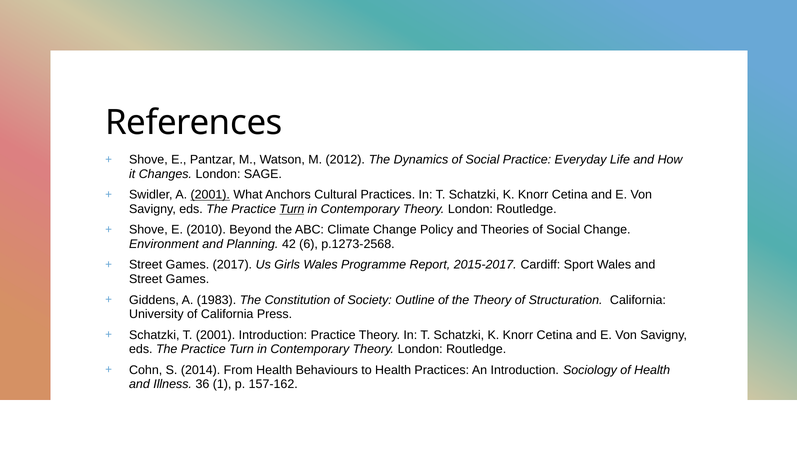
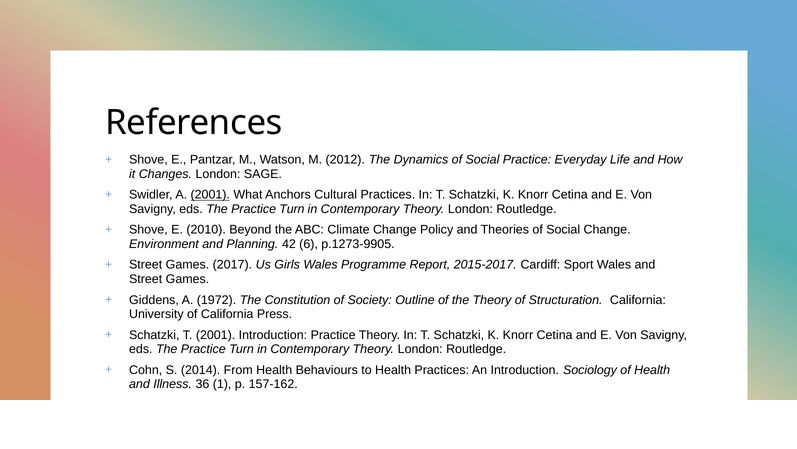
Turn at (292, 209) underline: present -> none
p.1273-2568: p.1273-2568 -> p.1273-9905
1983: 1983 -> 1972
